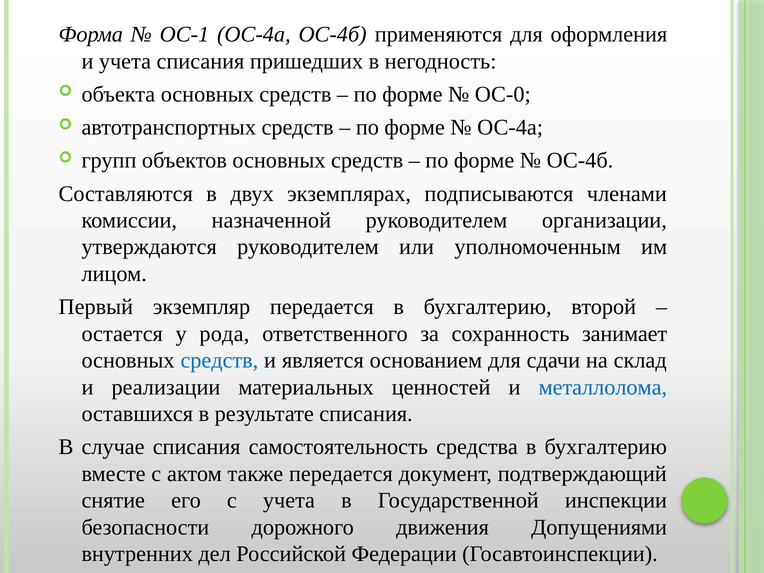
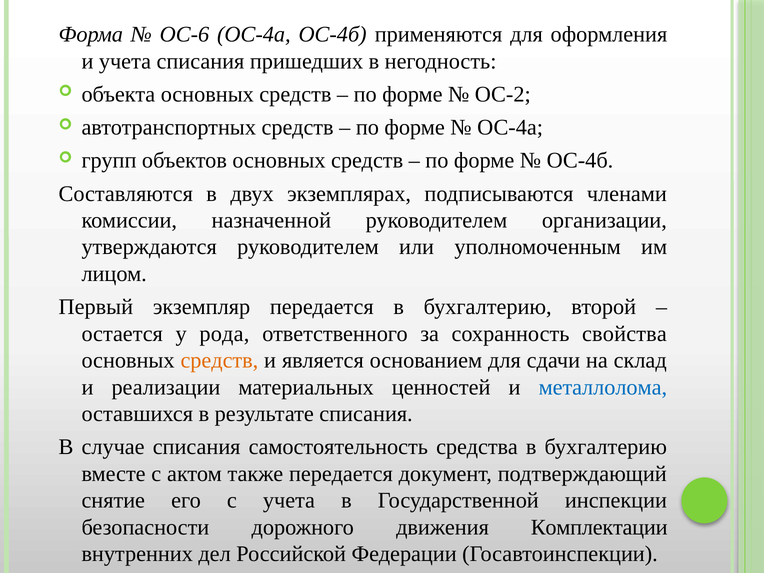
ОС-1: ОС-1 -> ОС-6
ОС-0: ОС-0 -> ОС-2
занимает: занимает -> свойства
средств at (219, 360) colour: blue -> orange
Допущениями: Допущениями -> Комплектации
